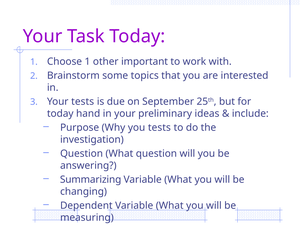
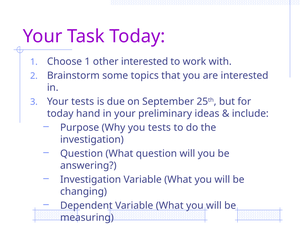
other important: important -> interested
Summarizing at (91, 180): Summarizing -> Investigation
